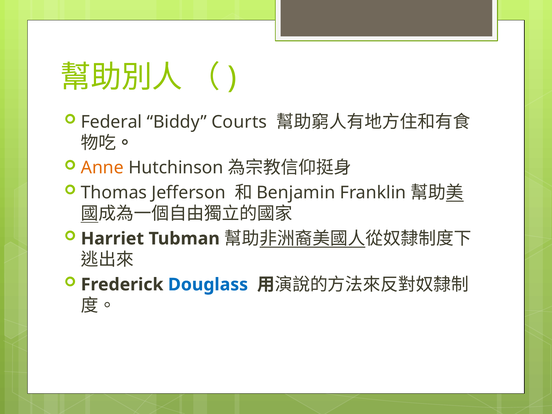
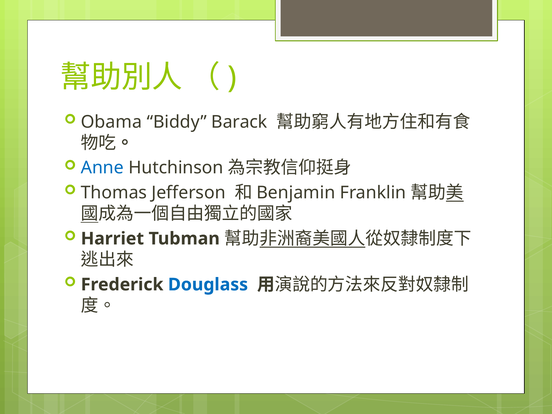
Federal: Federal -> Obama
Courts: Courts -> Barack
Anne colour: orange -> blue
